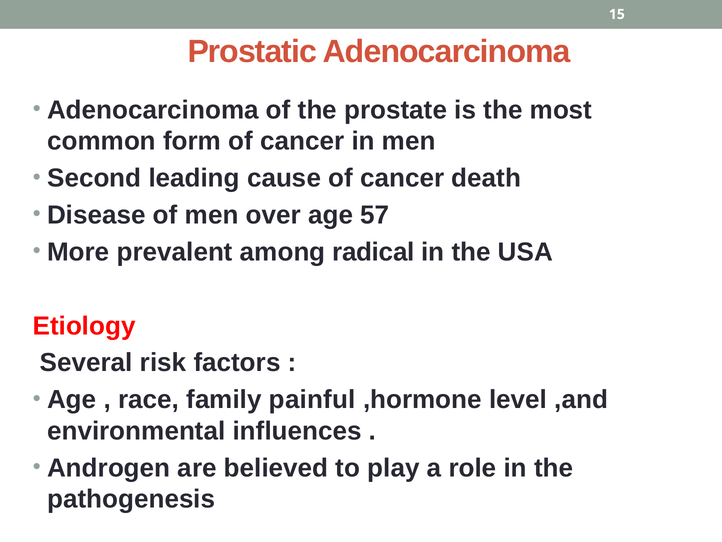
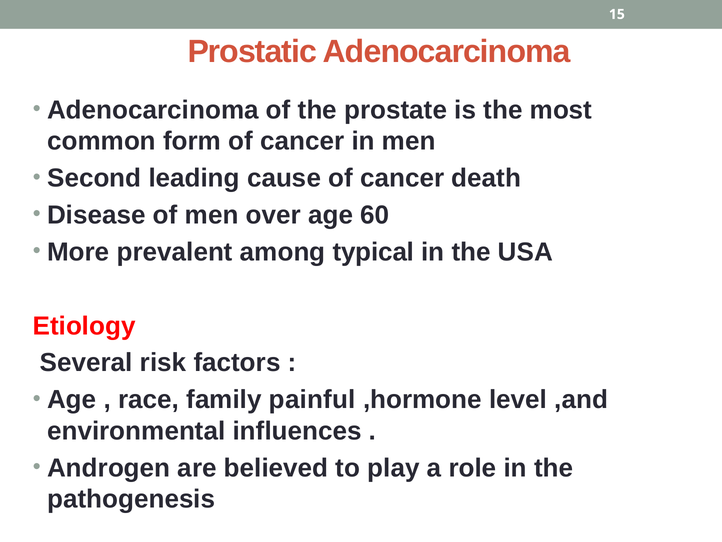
57: 57 -> 60
radical: radical -> typical
